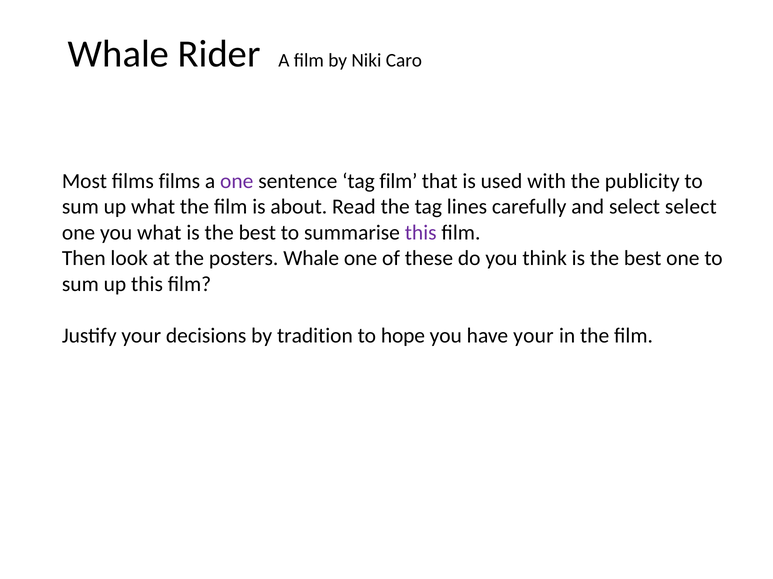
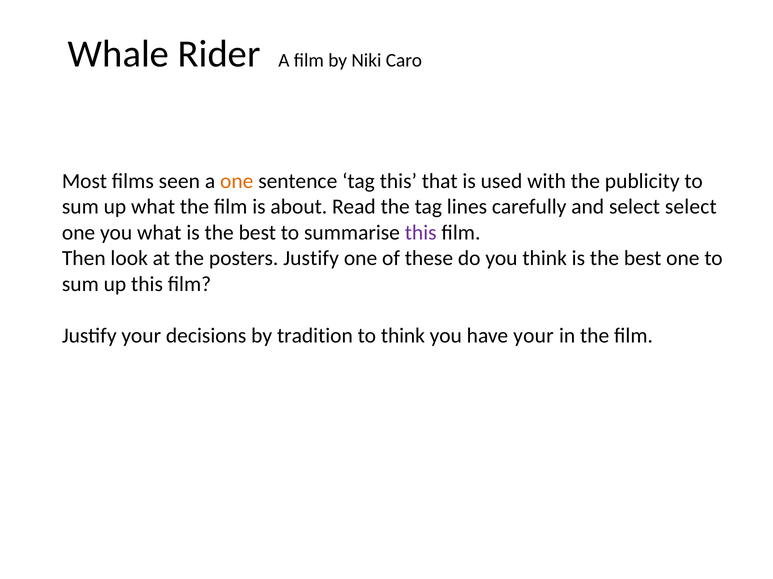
films films: films -> seen
one at (237, 181) colour: purple -> orange
tag film: film -> this
posters Whale: Whale -> Justify
to hope: hope -> think
